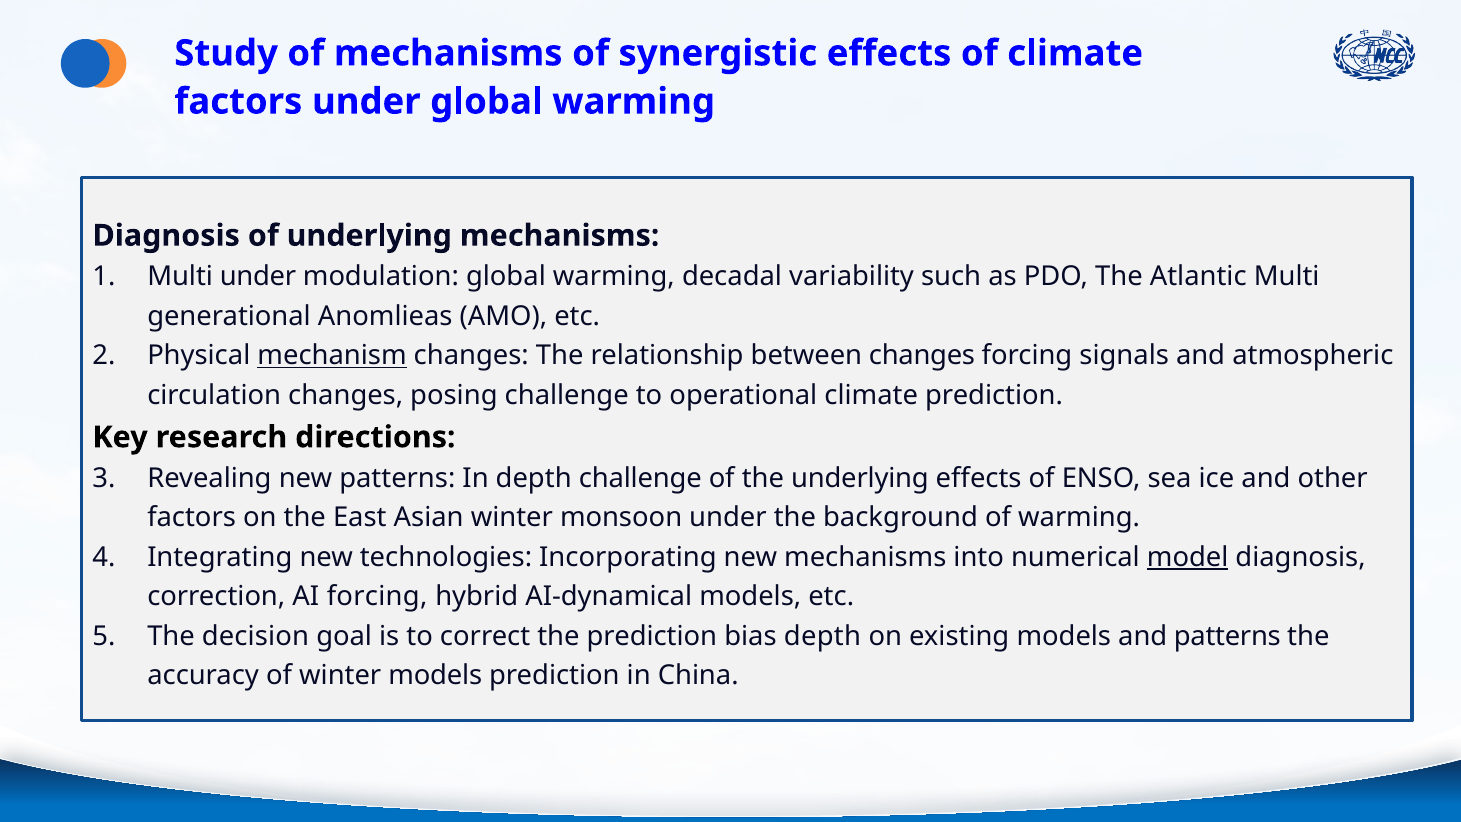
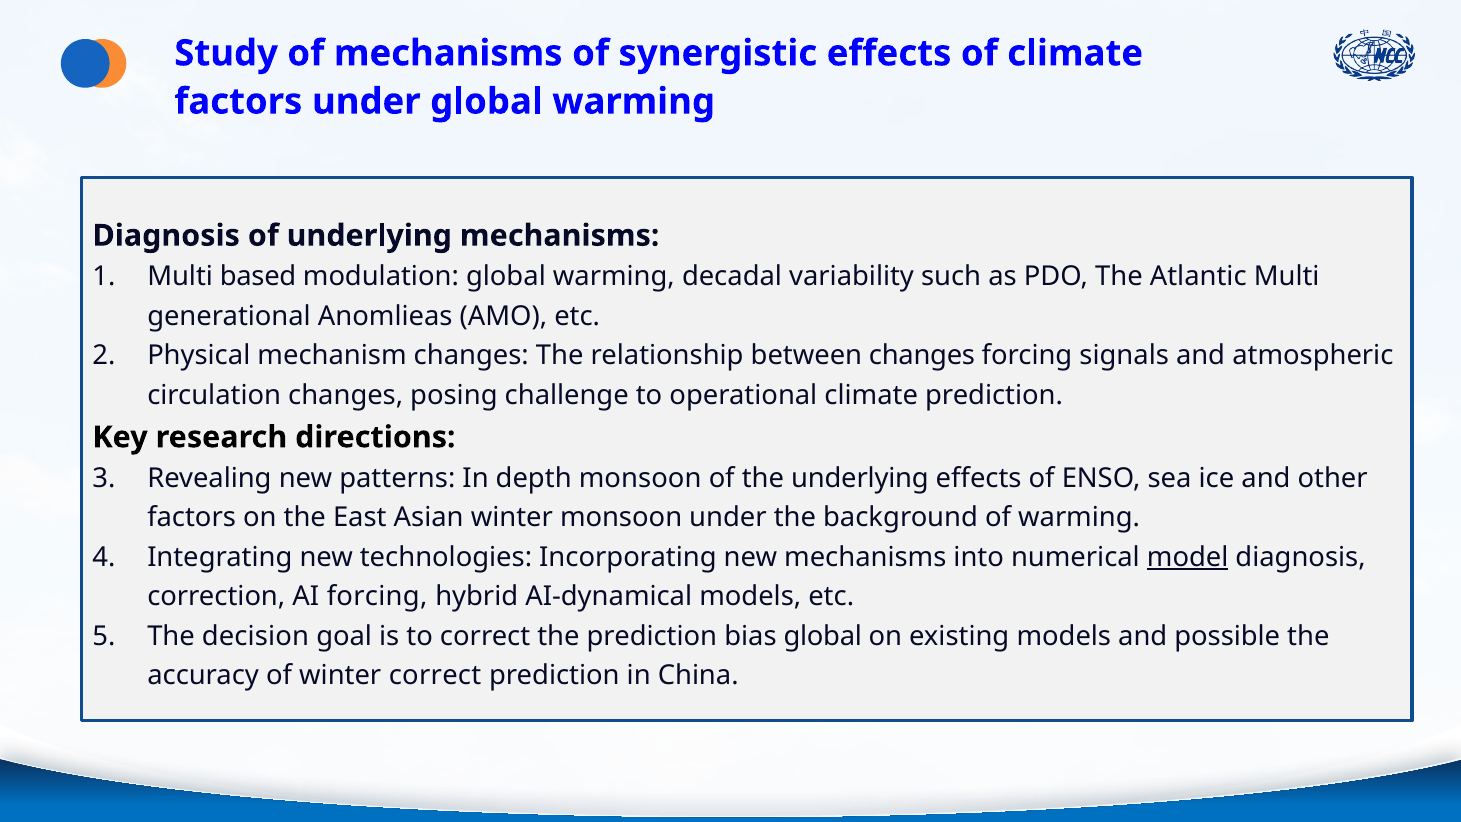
Multi under: under -> based
mechanism underline: present -> none
depth challenge: challenge -> monsoon
bias depth: depth -> global
and patterns: patterns -> possible
winter models: models -> correct
